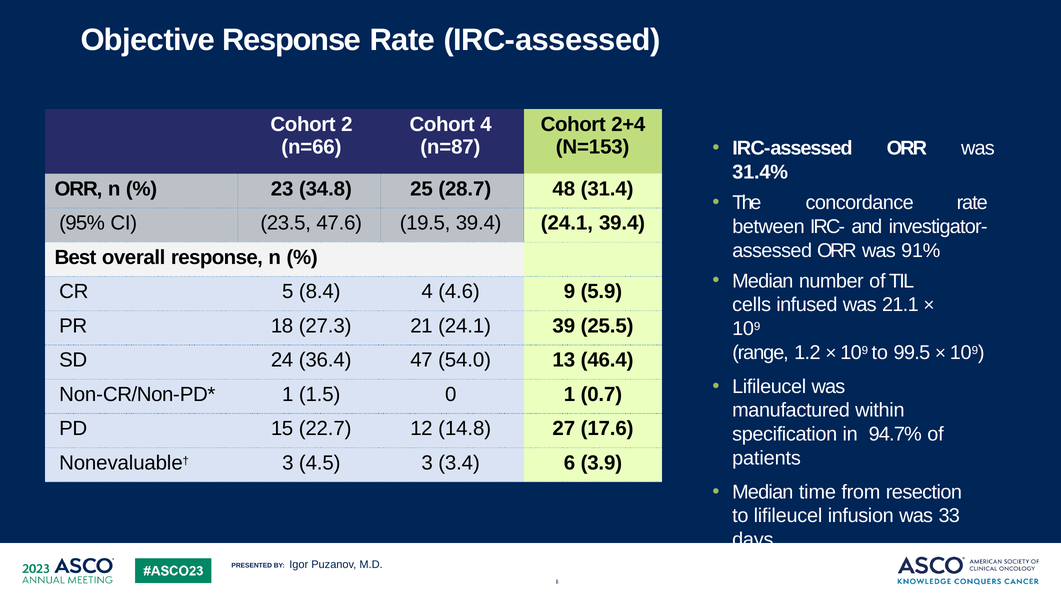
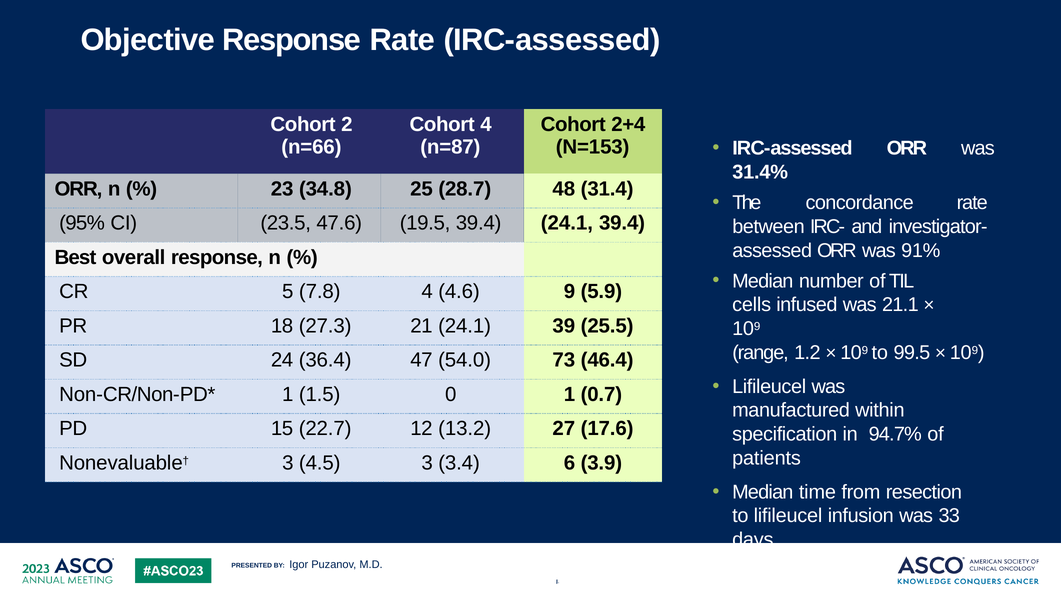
8.4: 8.4 -> 7.8
13: 13 -> 73
14.8: 14.8 -> 13.2
